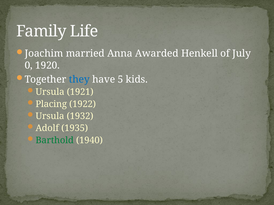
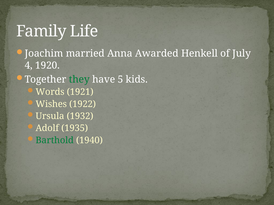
0: 0 -> 4
they colour: blue -> green
Ursula at (50, 92): Ursula -> Words
Placing: Placing -> Wishes
